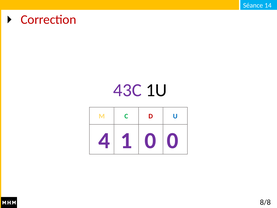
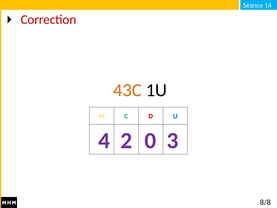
43C colour: purple -> orange
1: 1 -> 2
0 0: 0 -> 3
